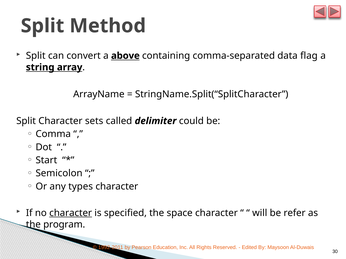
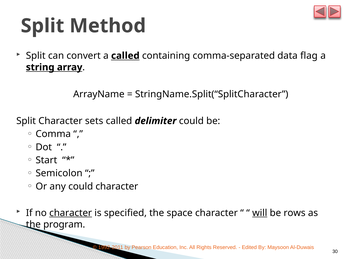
a above: above -> called
any types: types -> could
will underline: none -> present
refer: refer -> rows
